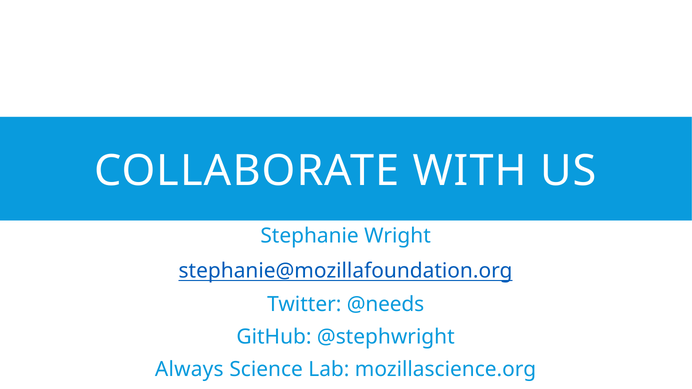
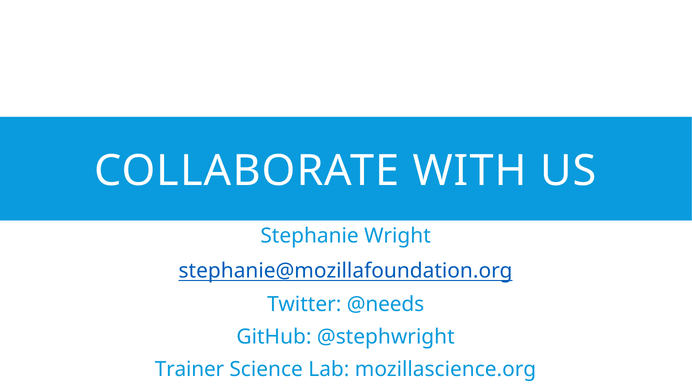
Always: Always -> Trainer
